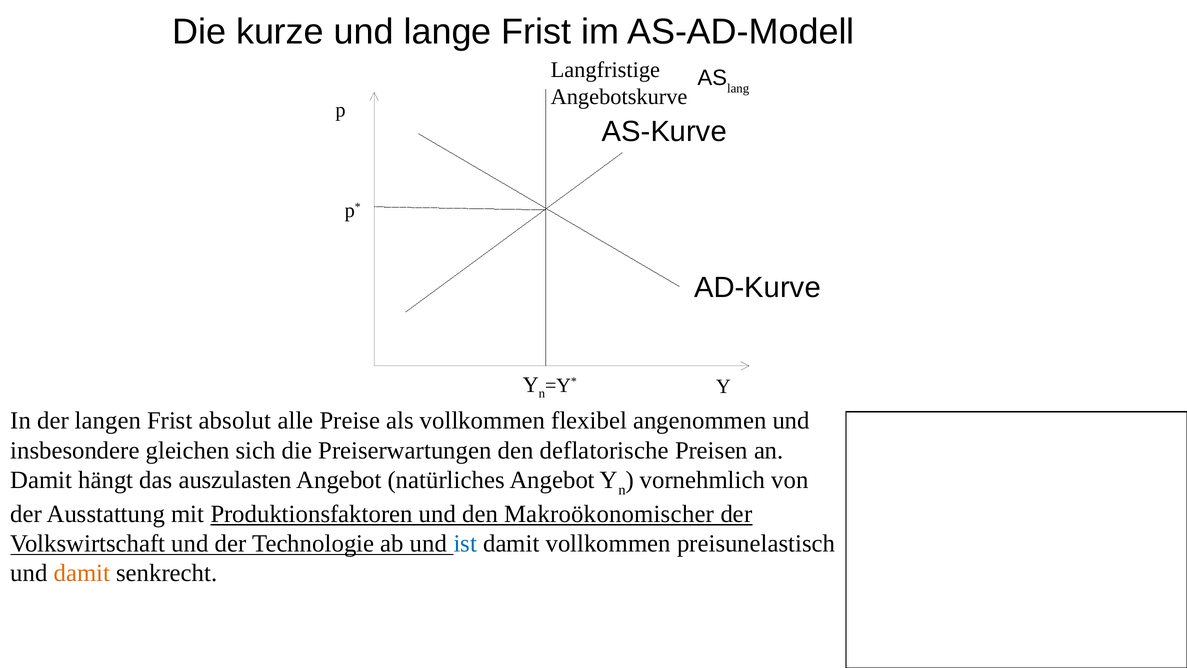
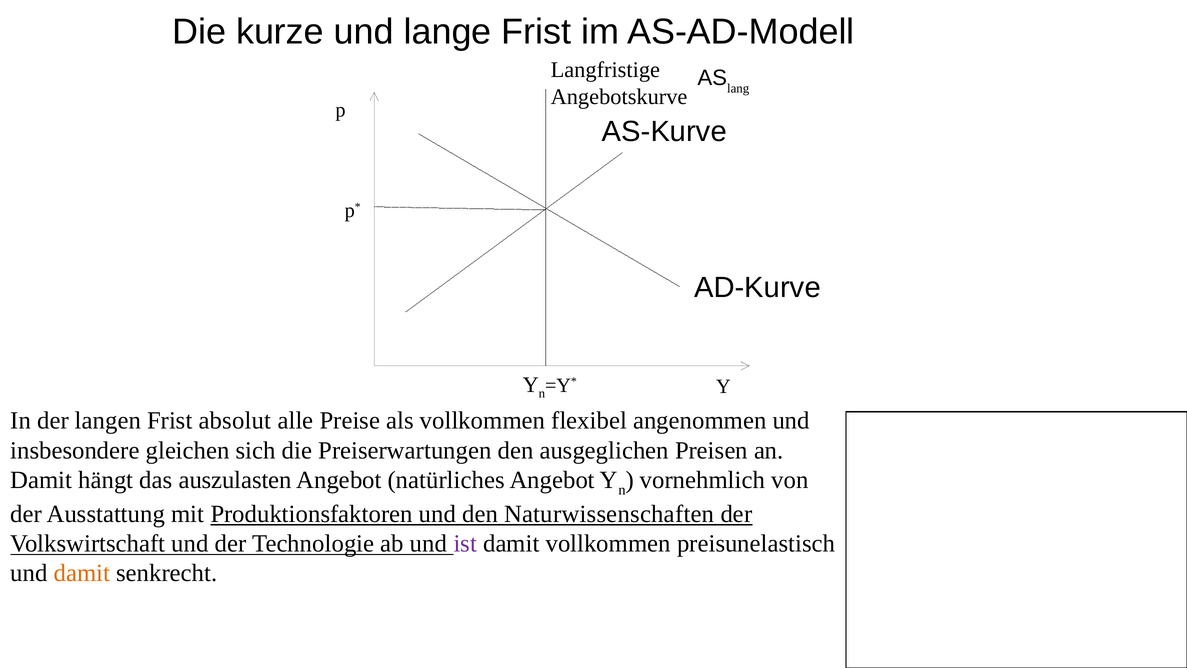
deflatorische: deflatorische -> ausgeglichen
Makroökonomischer: Makroökonomischer -> Naturwissenschaften
ist colour: blue -> purple
